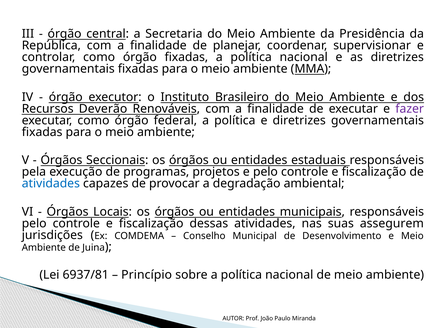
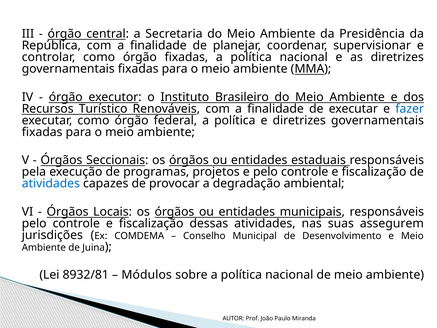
Deverão: Deverão -> Turístico
fazer colour: purple -> blue
6937/81: 6937/81 -> 8932/81
Princípio: Princípio -> Módulos
